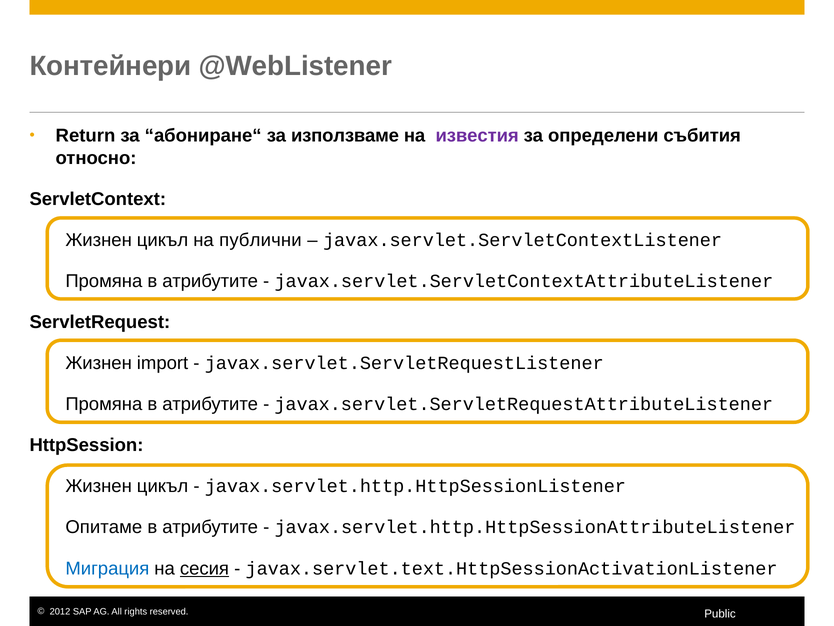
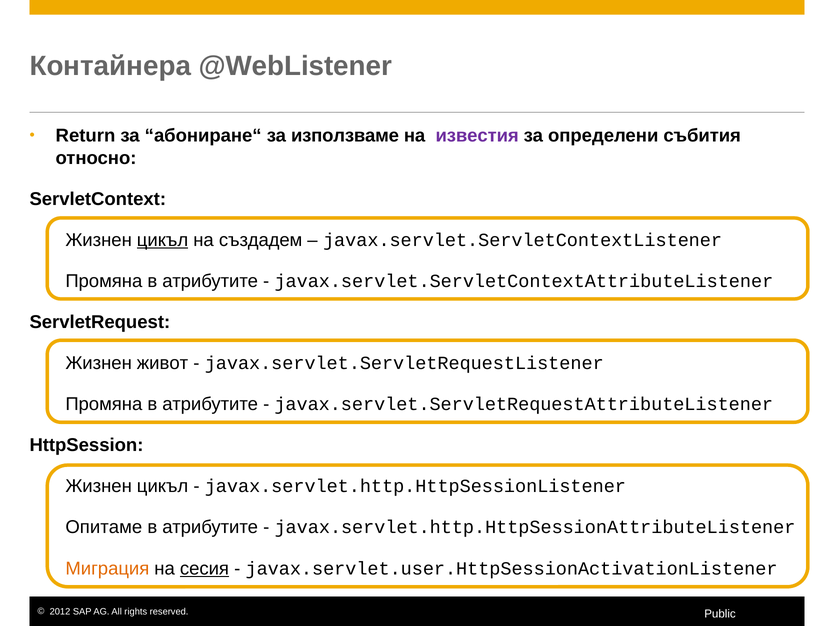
Контейнери: Контейнери -> Контайнера
цикъл at (163, 240) underline: none -> present
публични: публични -> създадем
import: import -> живот
Миграция colour: blue -> orange
javax.servlet.text.HttpSessionActivationListener: javax.servlet.text.HttpSessionActivationListener -> javax.servlet.user.HttpSessionActivationListener
